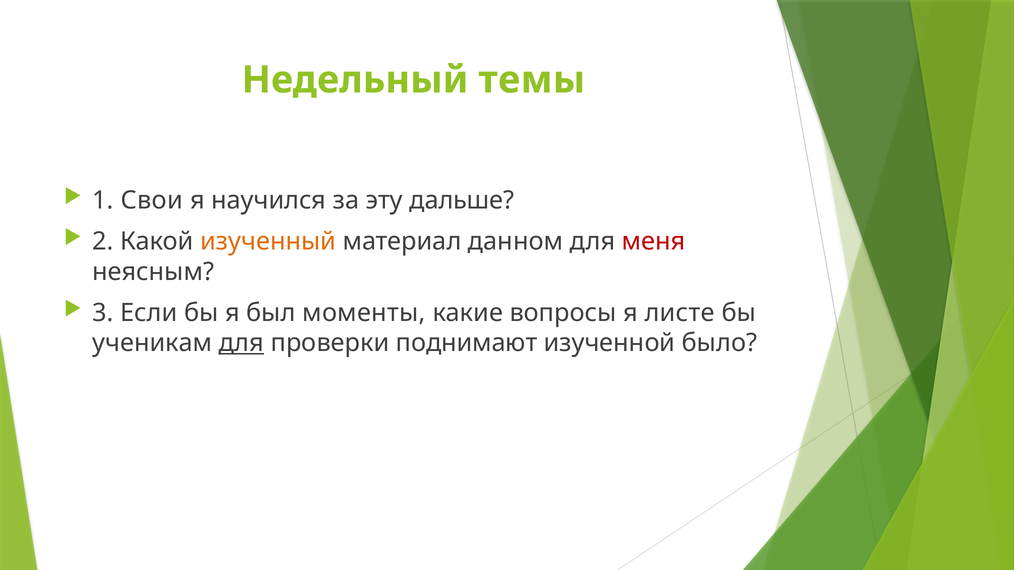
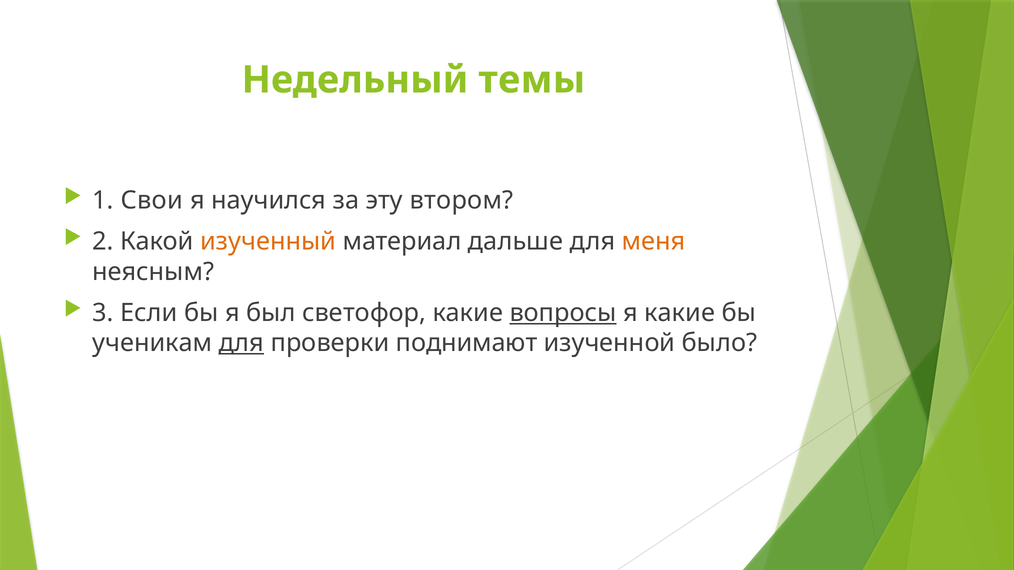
дальше: дальше -> втором
данном: данном -> дальше
меня colour: red -> orange
моменты: моменты -> светофор
вопросы underline: none -> present
я листе: листе -> какие
